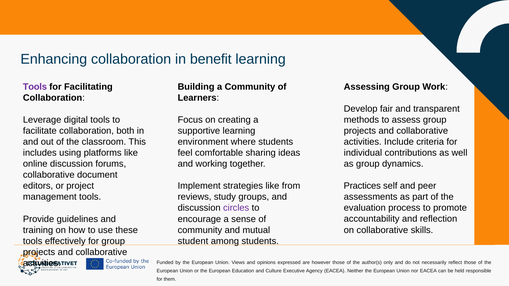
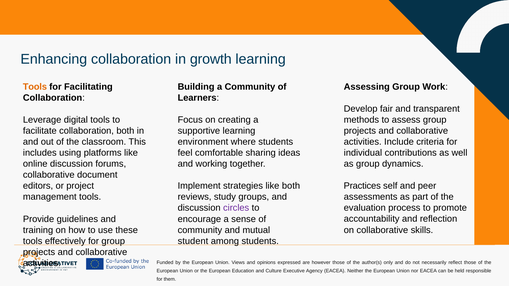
benefit: benefit -> growth
Tools at (35, 87) colour: purple -> orange
like from: from -> both
